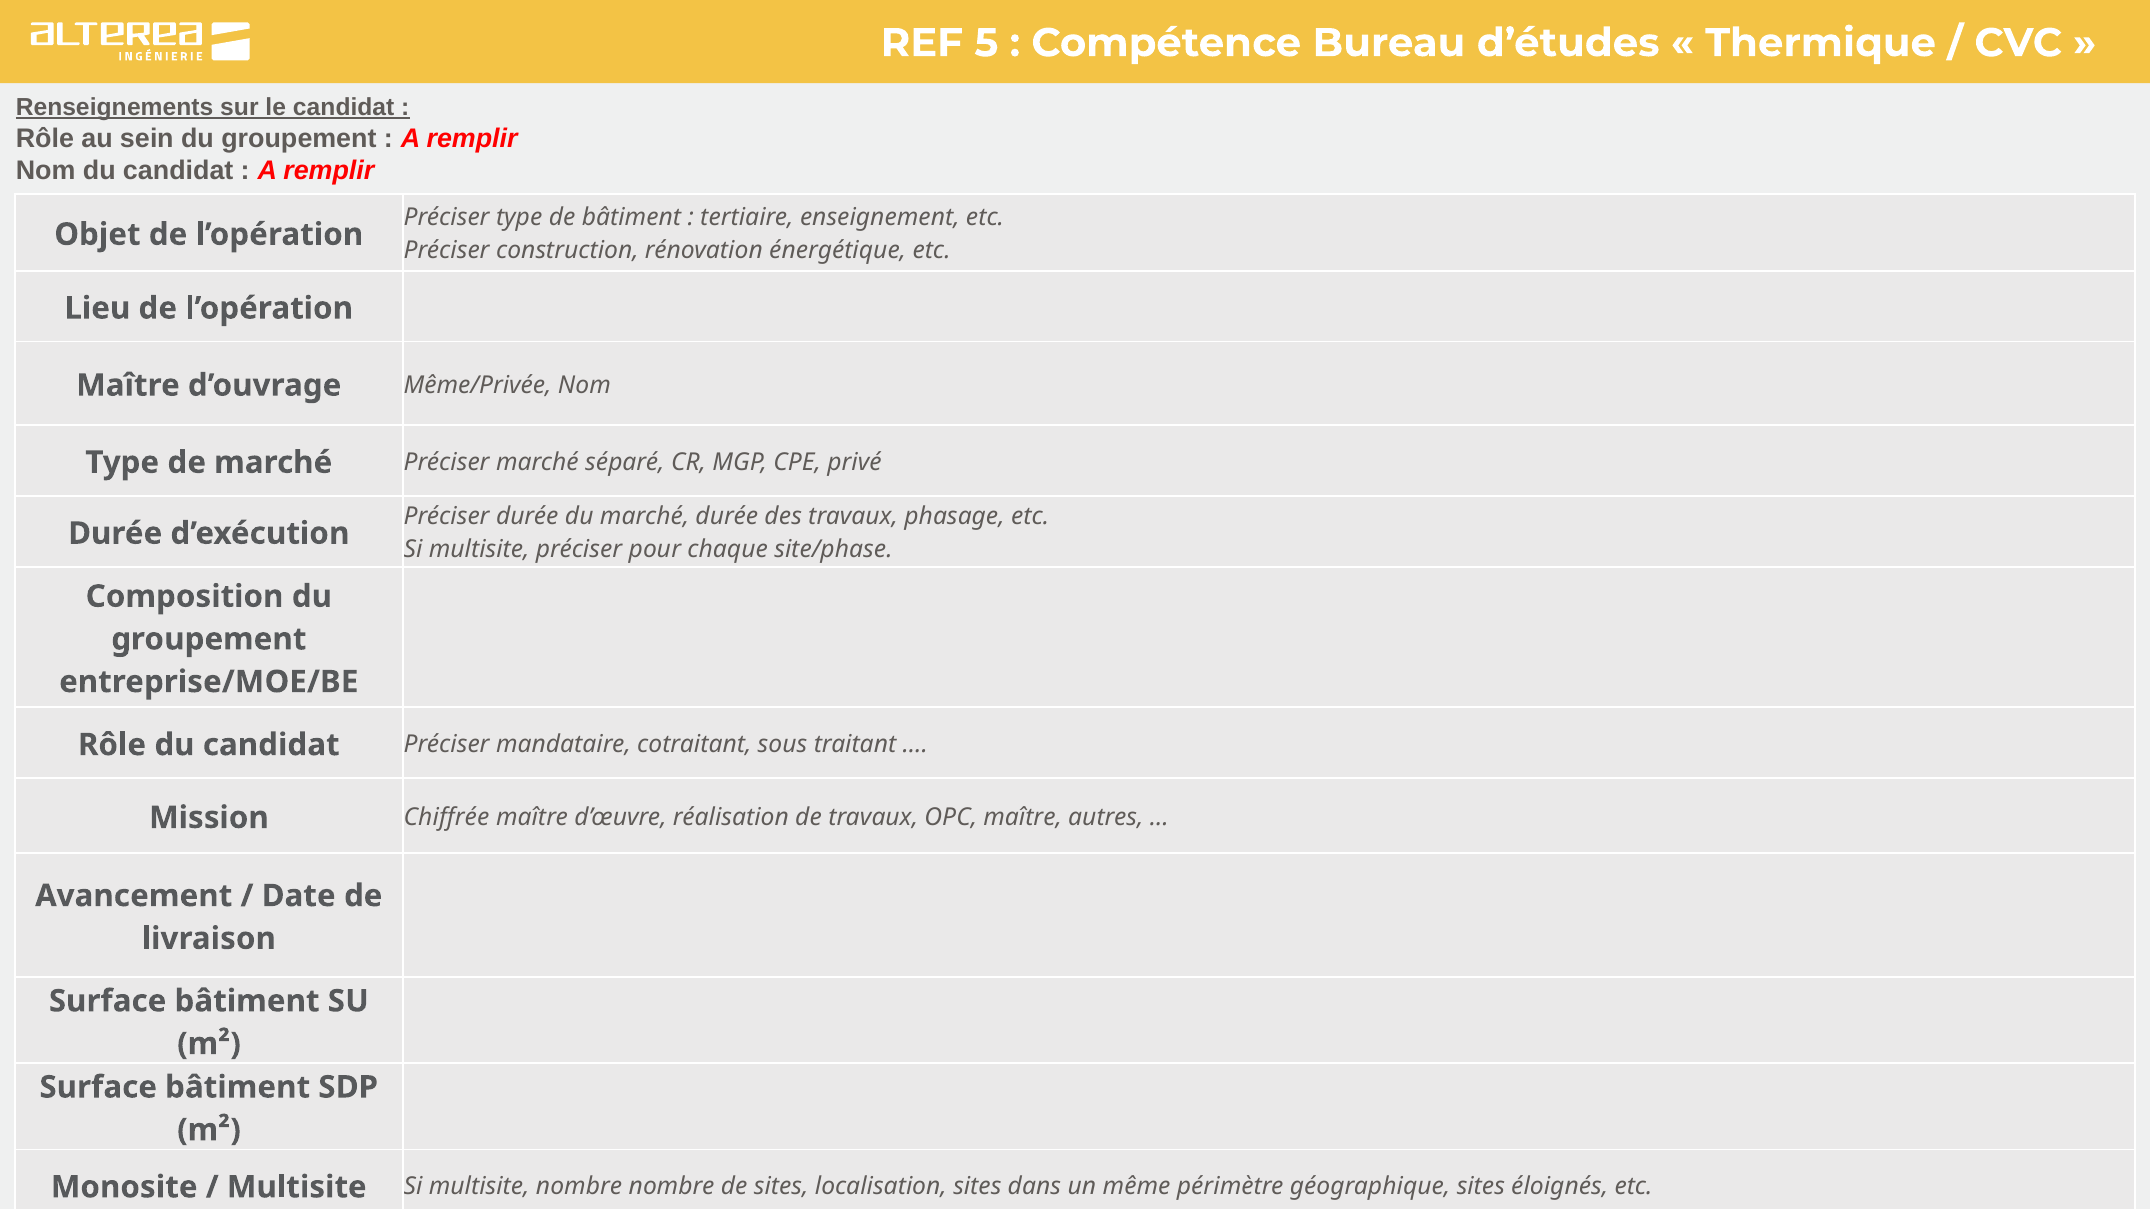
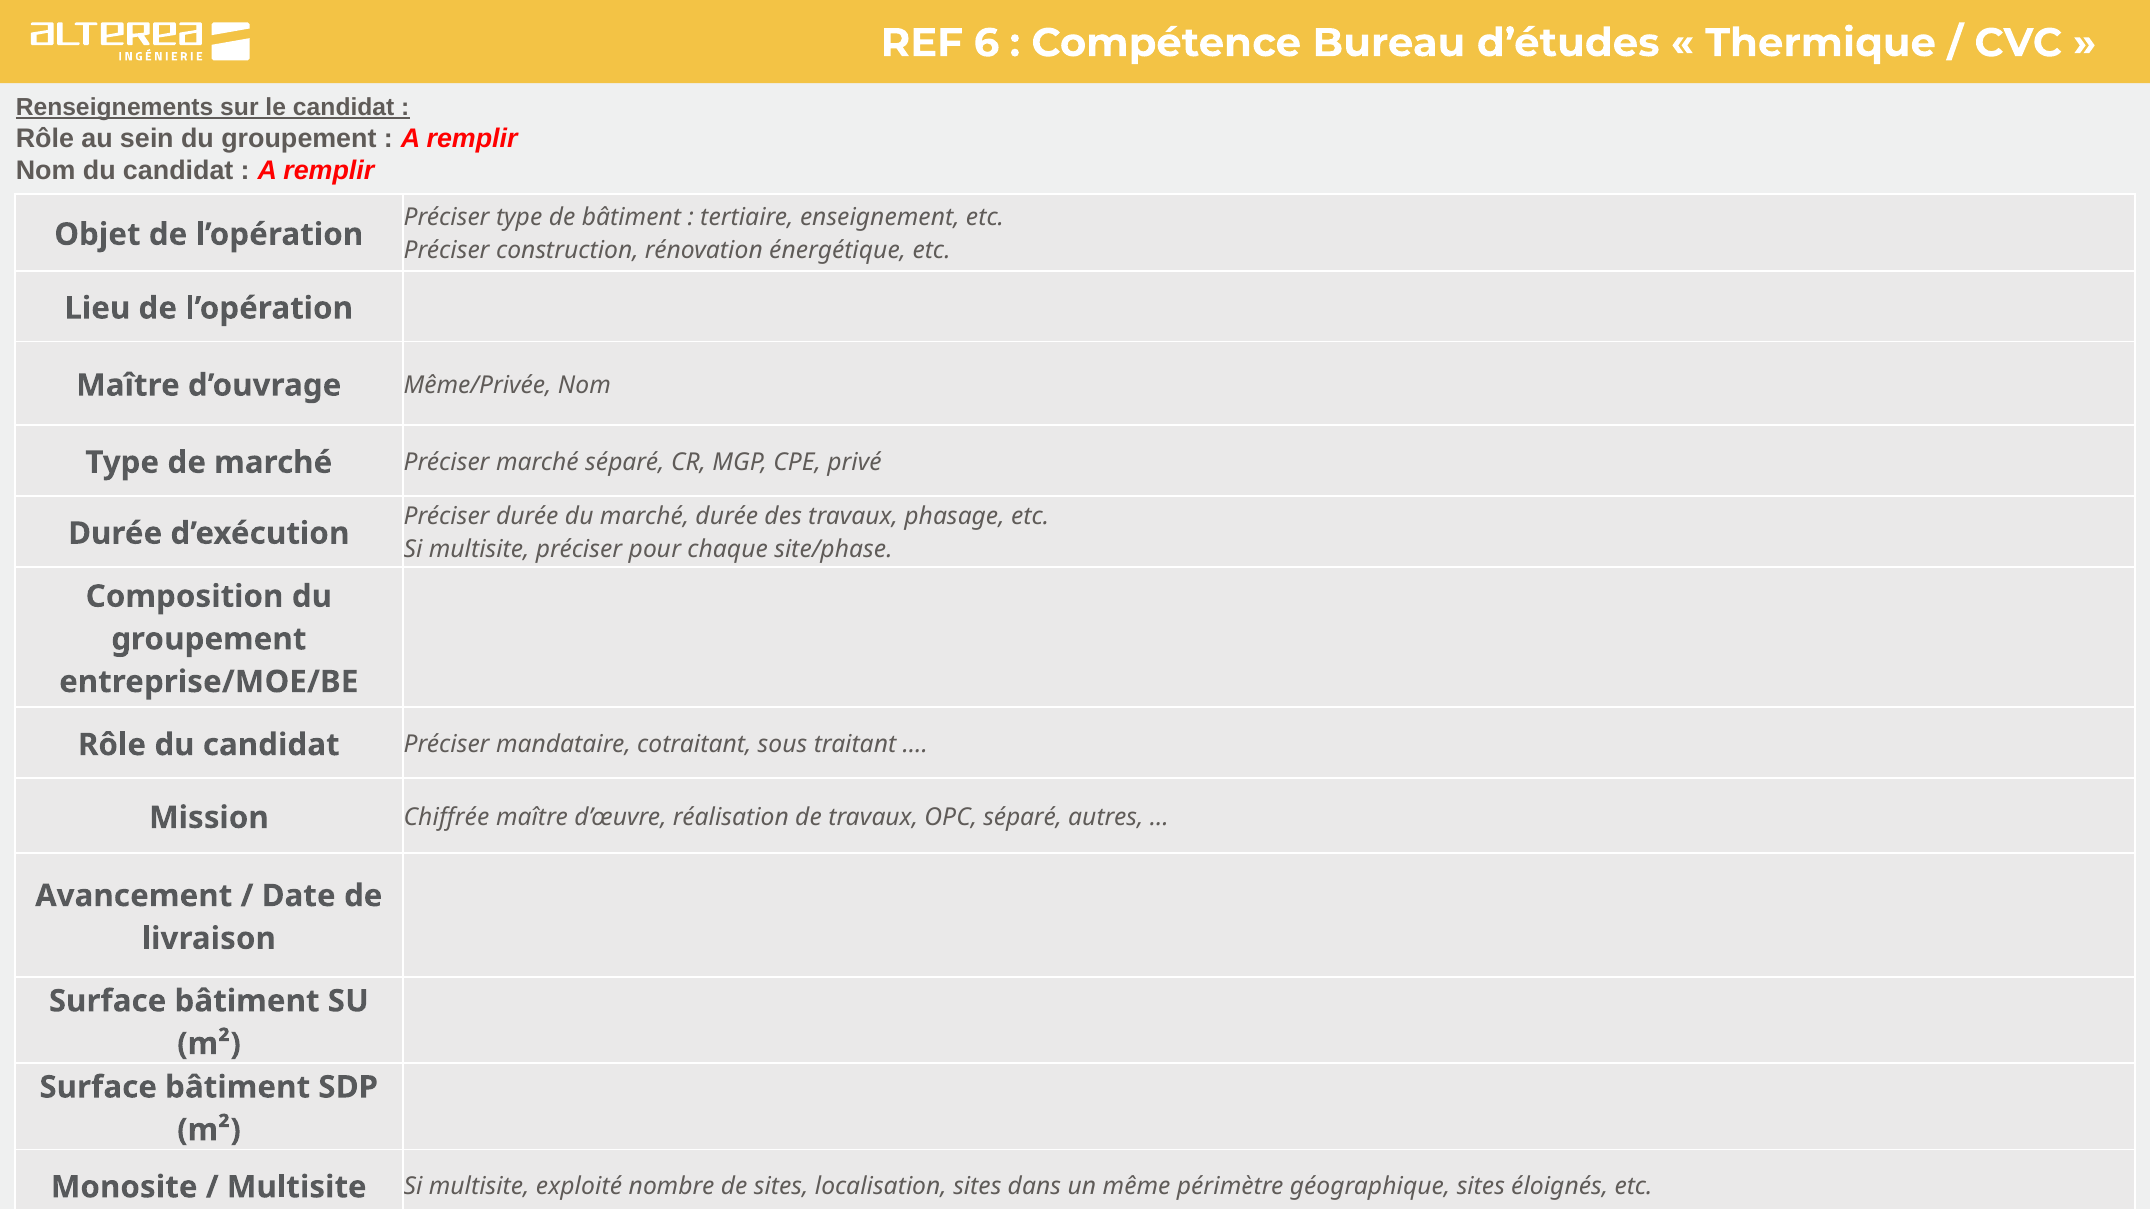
REF 5: 5 -> 6
OPC maître: maître -> séparé
multisite nombre: nombre -> exploité
